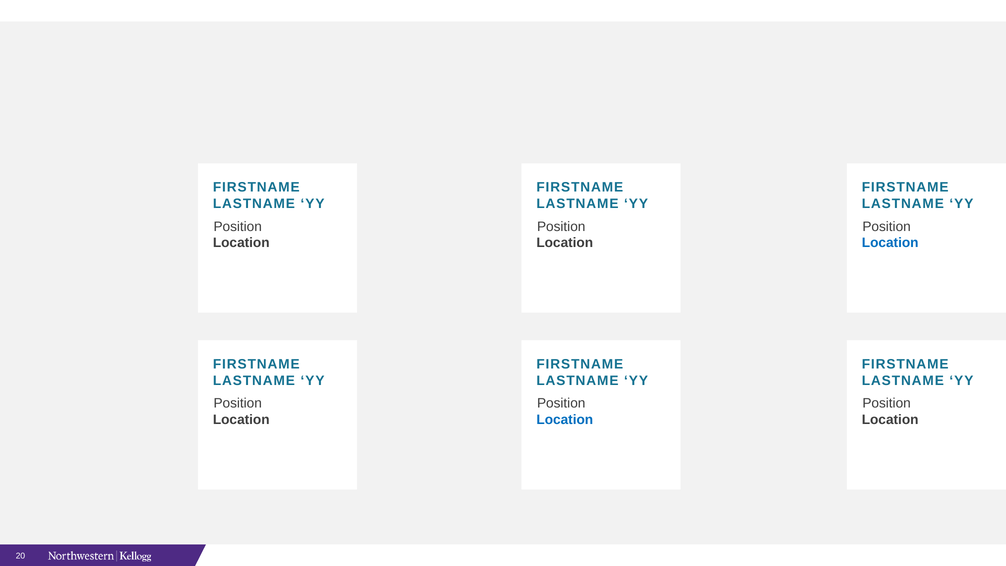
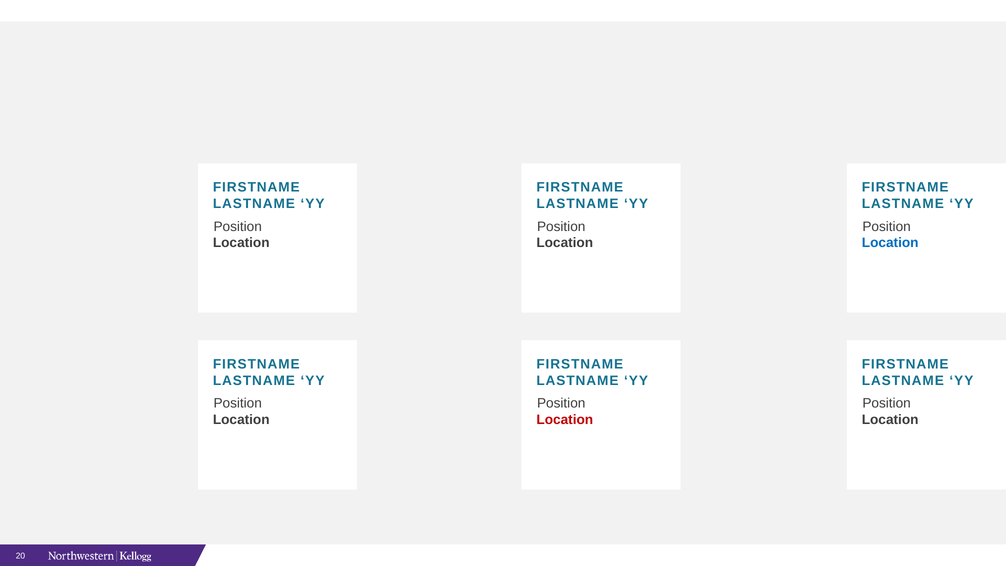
Location at (565, 420) colour: blue -> red
